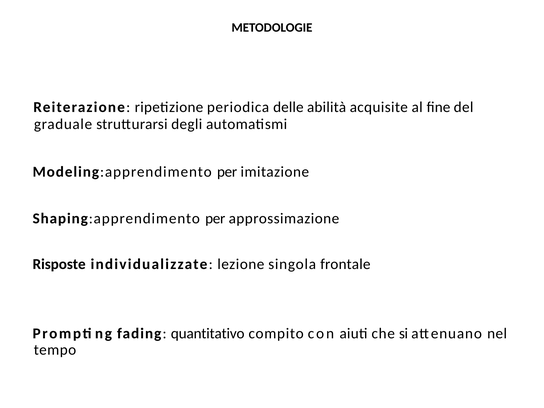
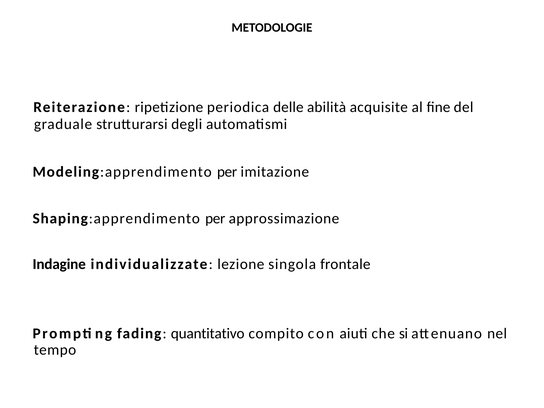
Risposte: Risposte -> Indagine
